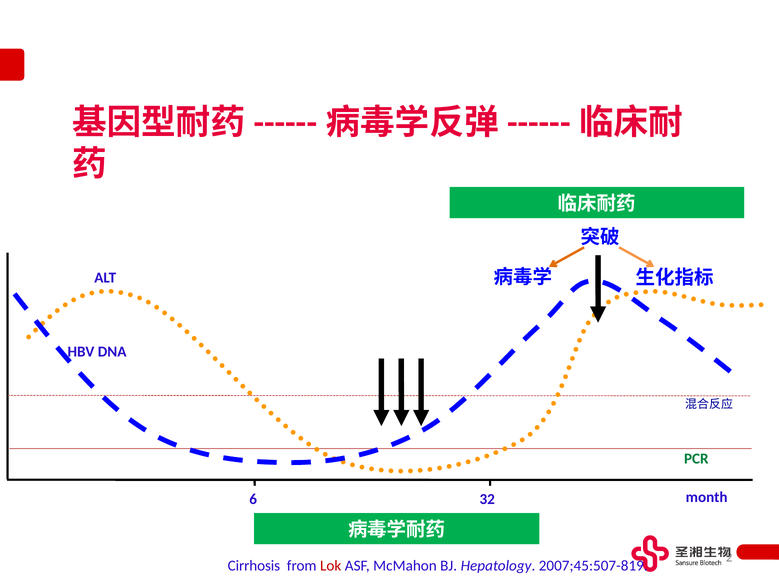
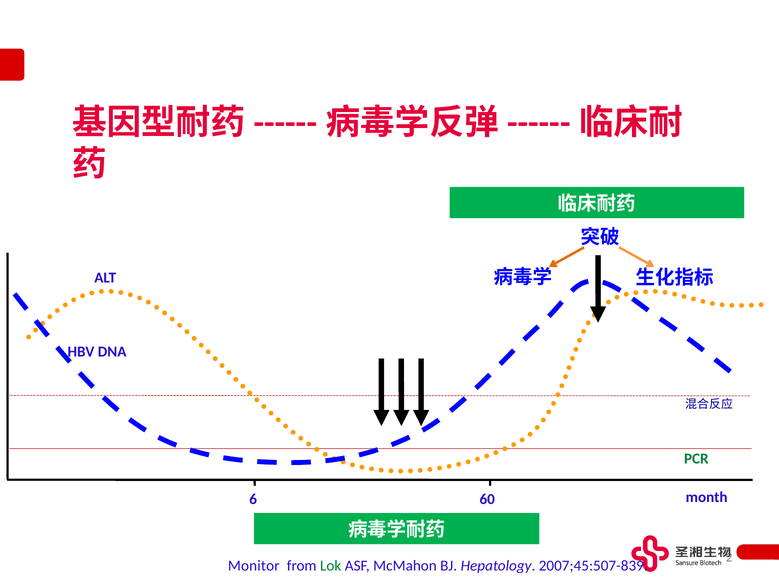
32: 32 -> 60
Cirrhosis: Cirrhosis -> Monitor
Lok colour: red -> green
2007;45:507-819: 2007;45:507-819 -> 2007;45:507-839
